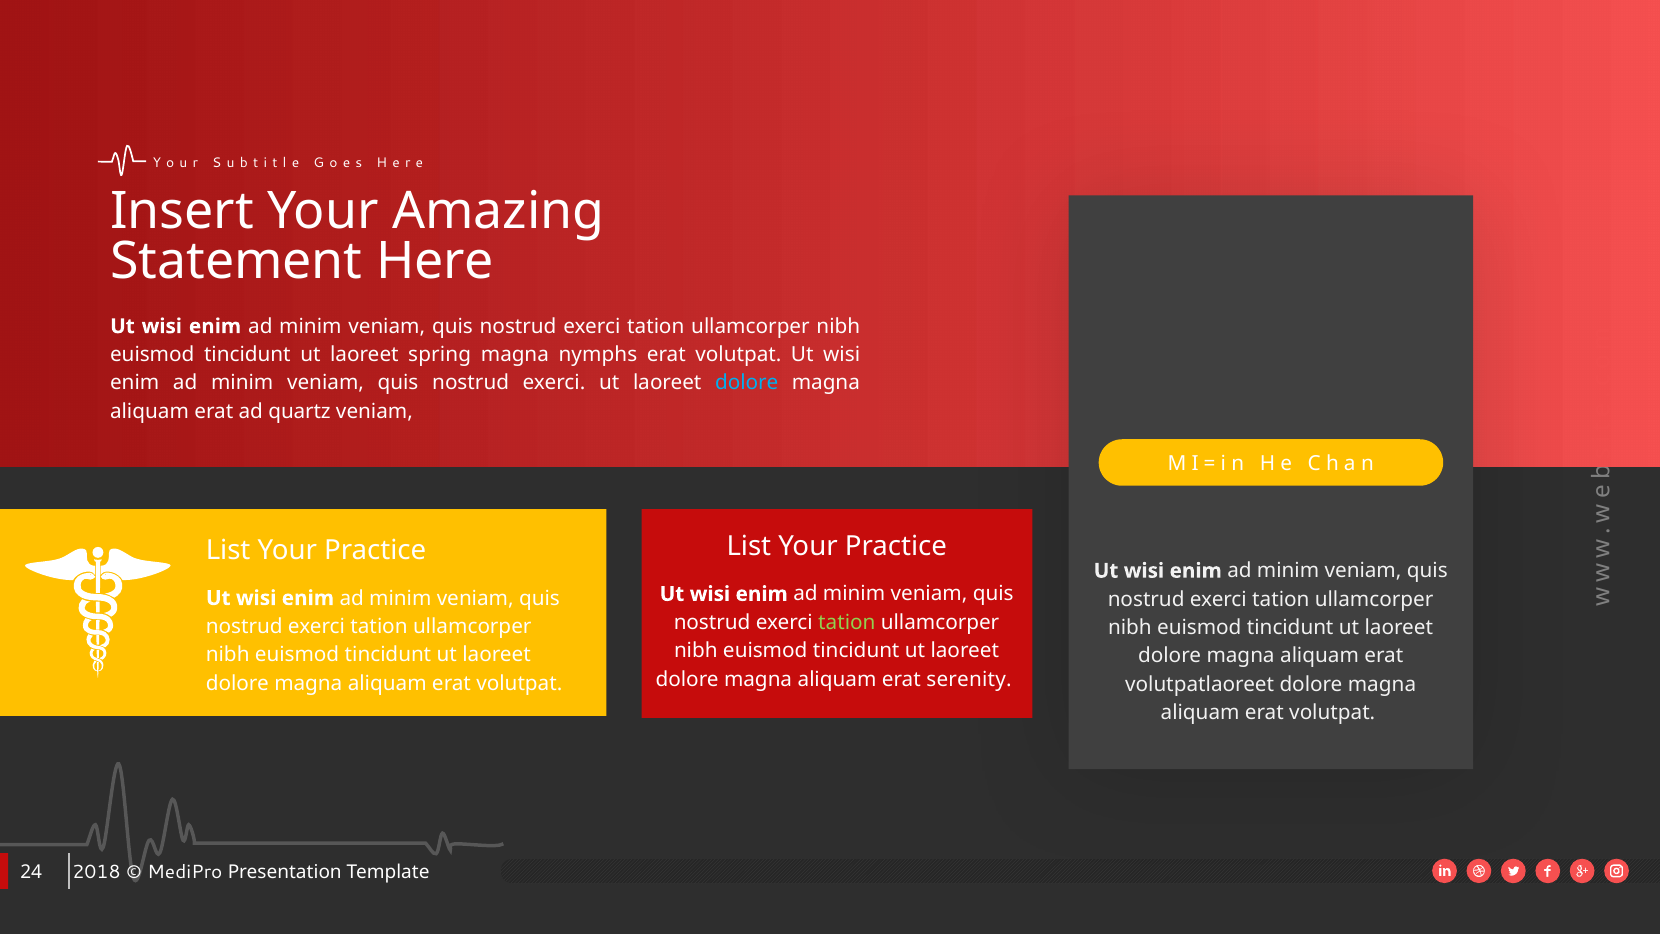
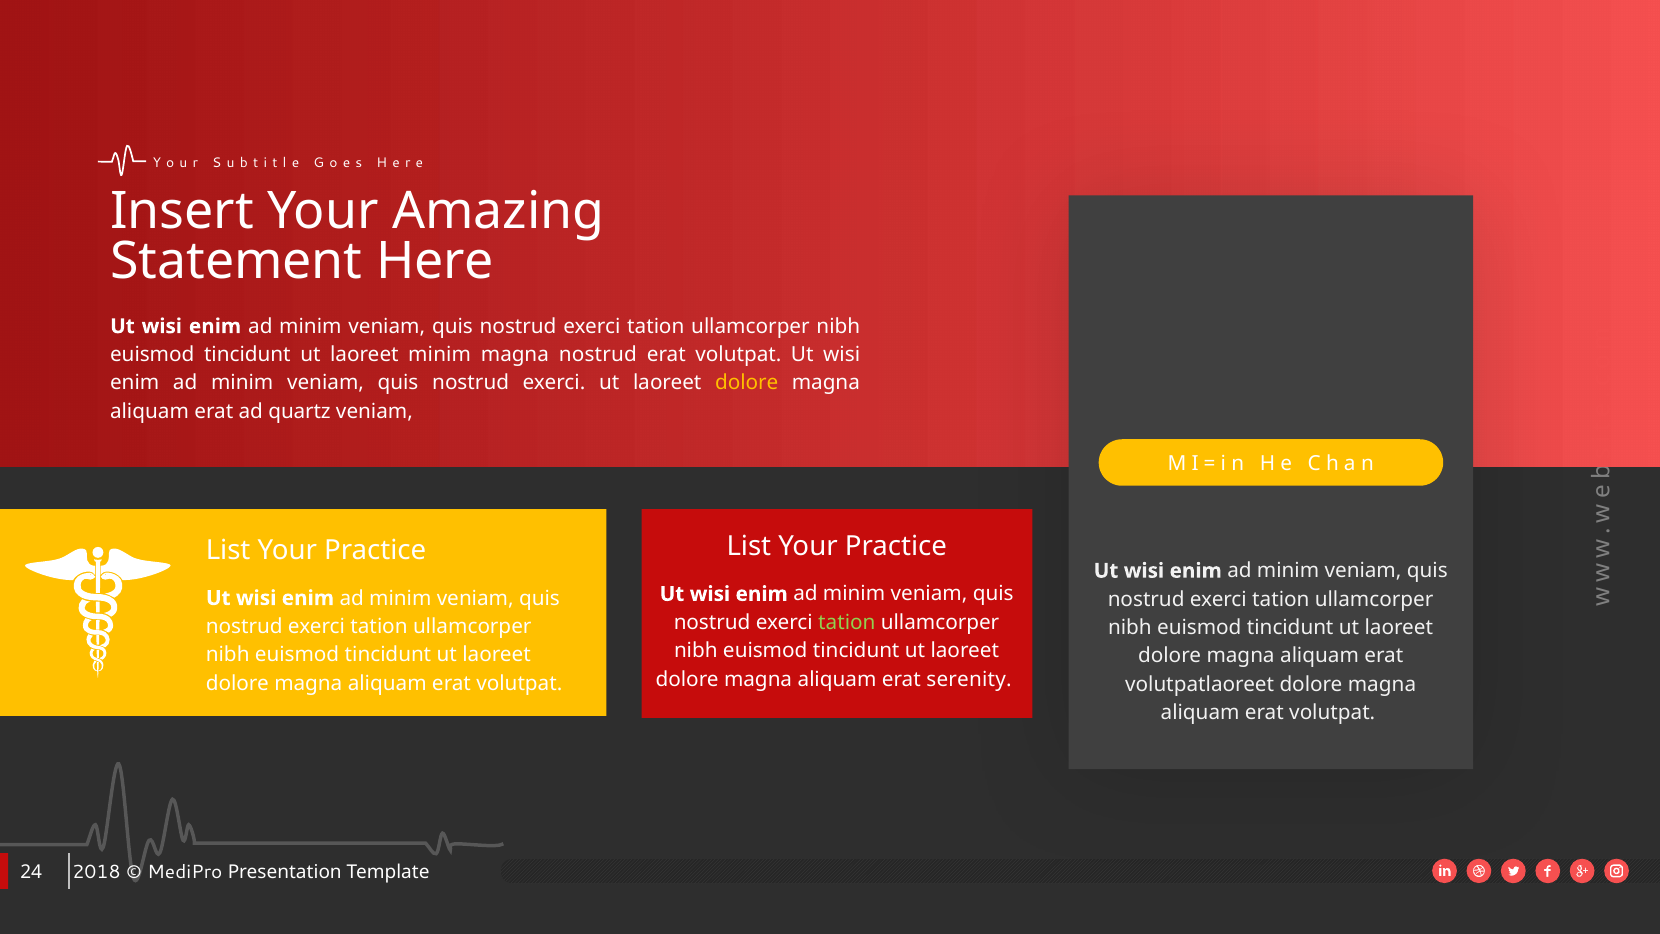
laoreet spring: spring -> minim
magna nymphs: nymphs -> nostrud
dolore at (747, 383) colour: light blue -> yellow
